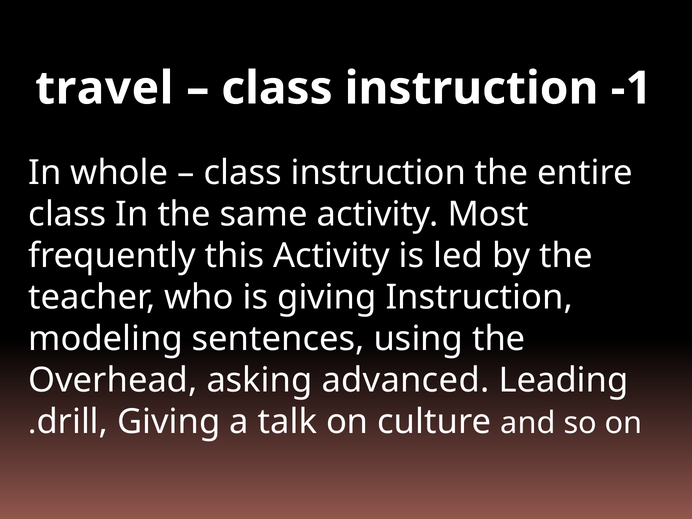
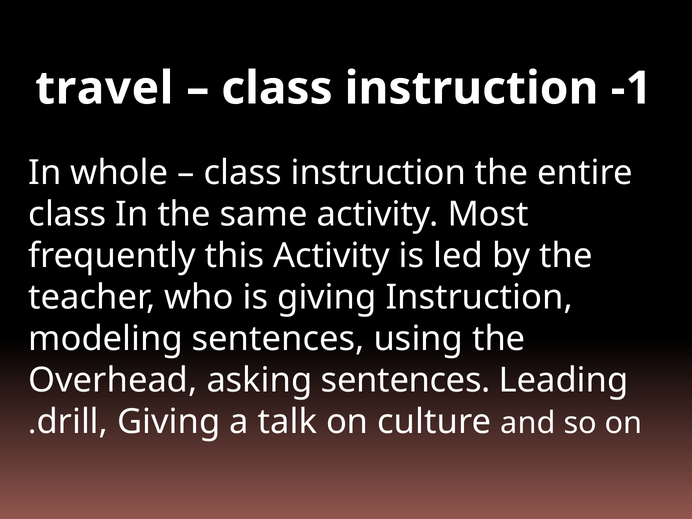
asking advanced: advanced -> sentences
